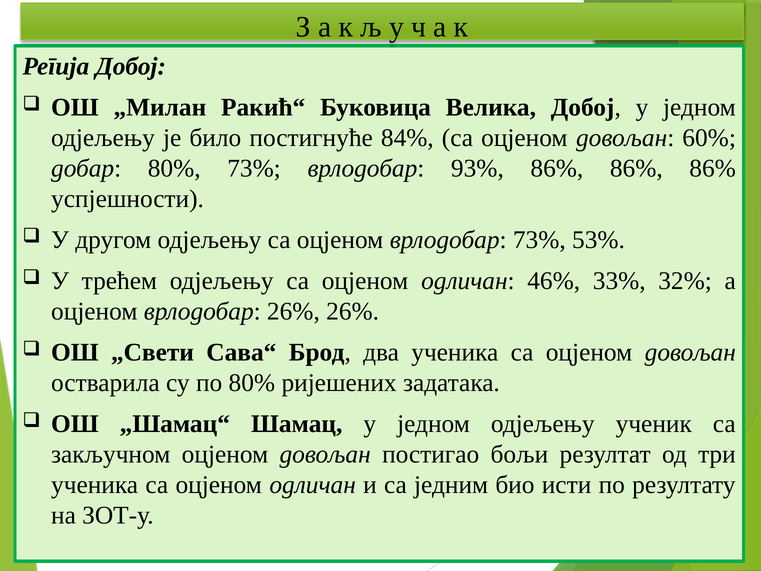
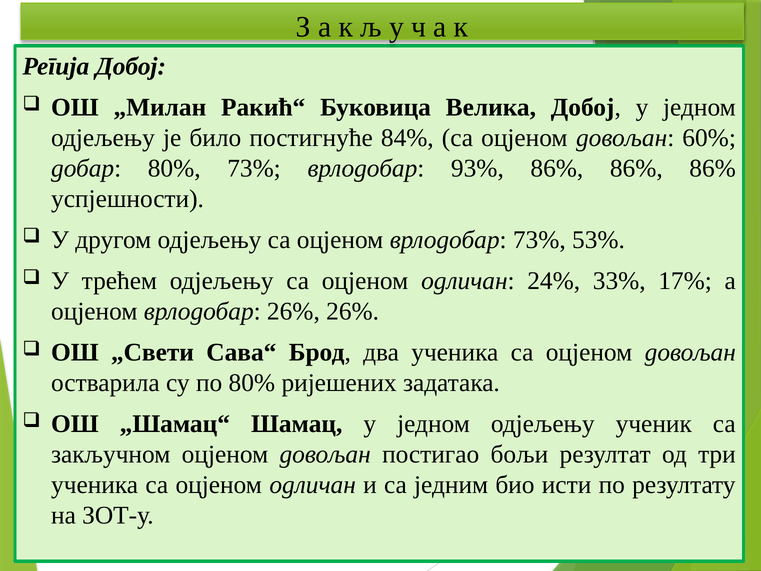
46%: 46% -> 24%
32%: 32% -> 17%
